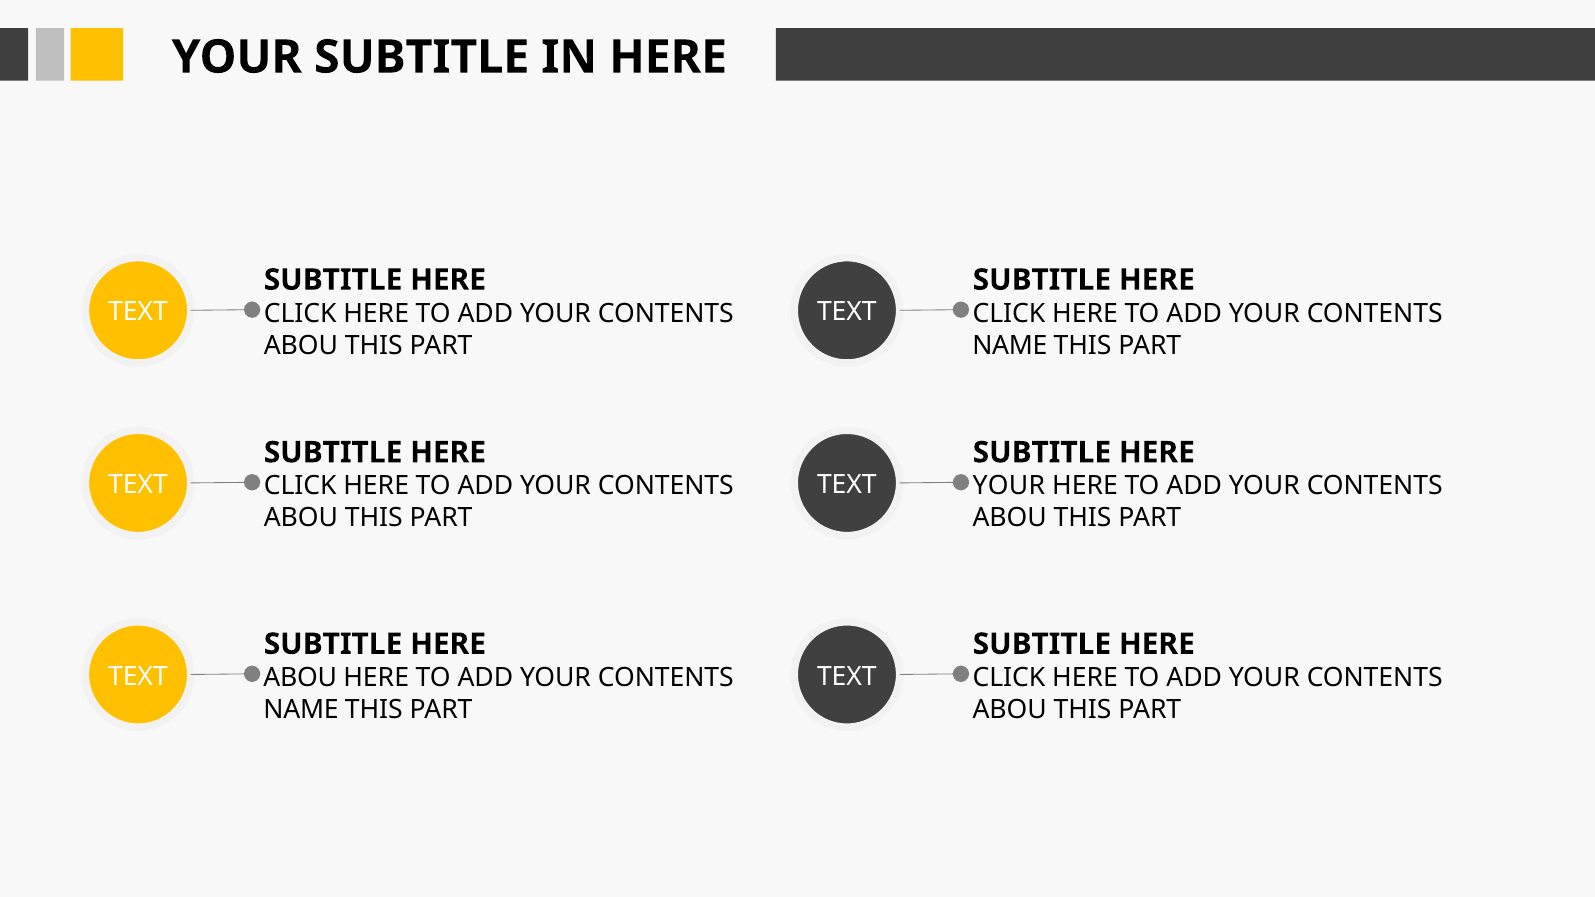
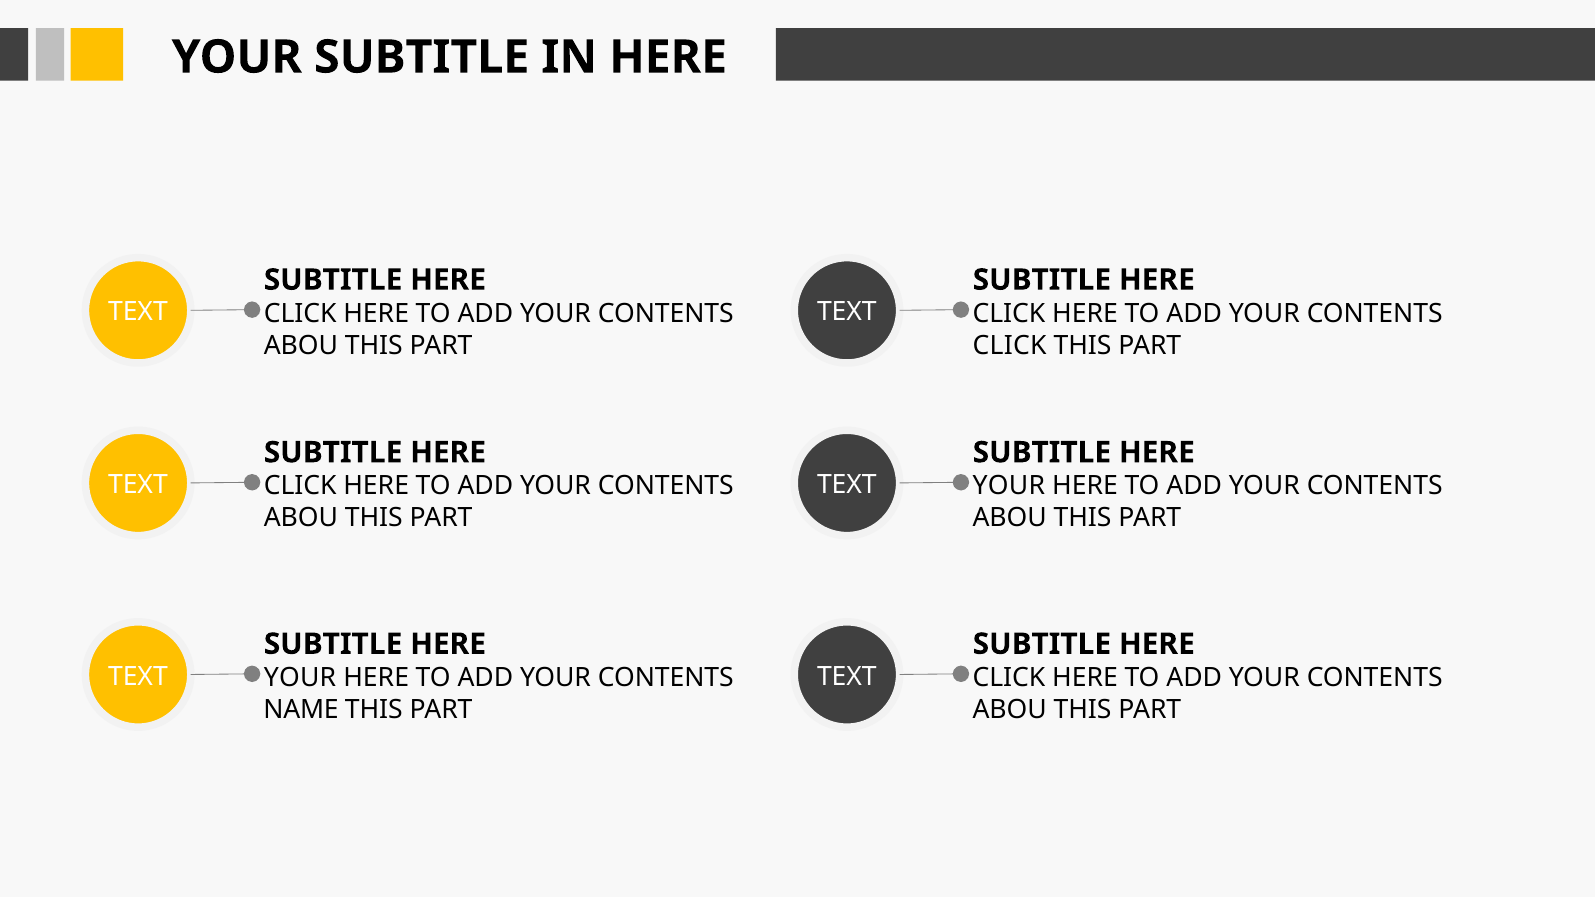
NAME at (1010, 345): NAME -> CLICK
ABOU at (300, 678): ABOU -> YOUR
